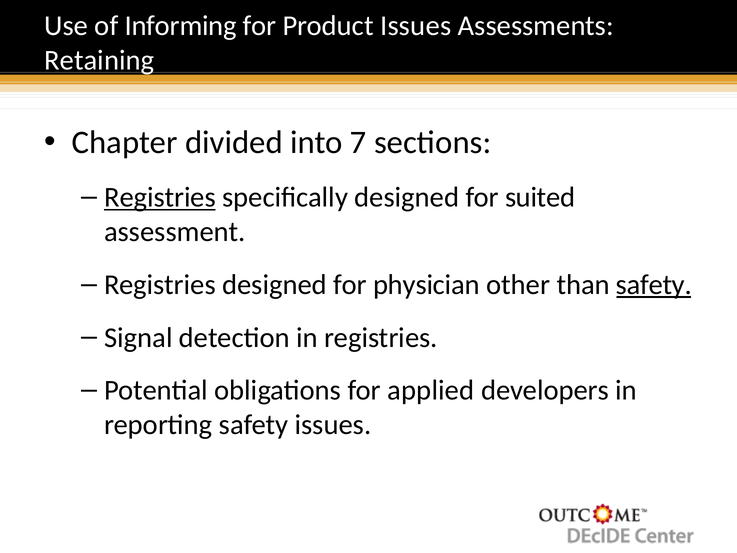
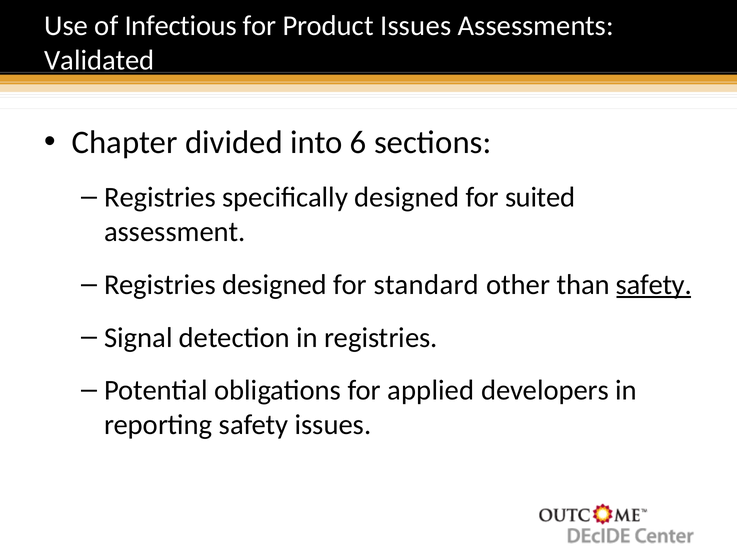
Informing: Informing -> Infectious
Retaining: Retaining -> Validated
7: 7 -> 6
Registries at (160, 197) underline: present -> none
physician: physician -> standard
